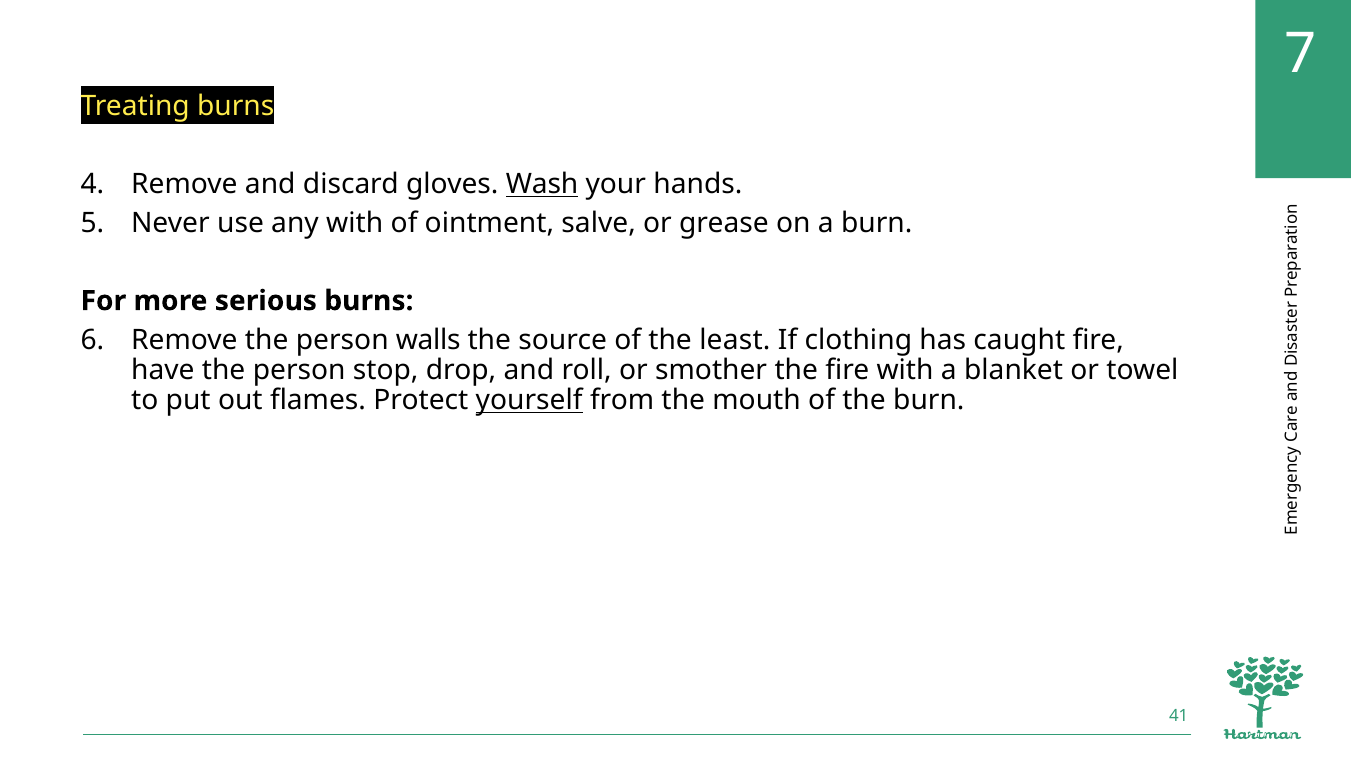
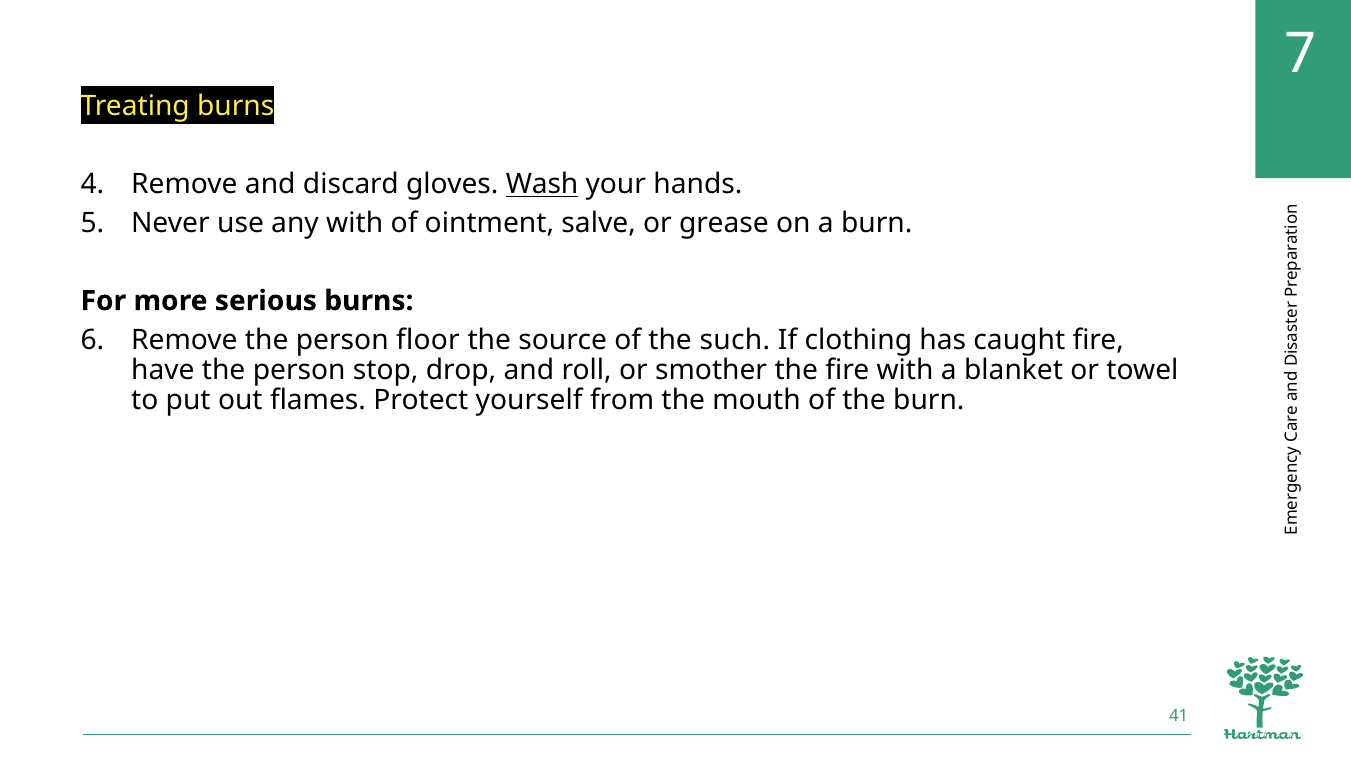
walls: walls -> floor
least: least -> such
yourself underline: present -> none
